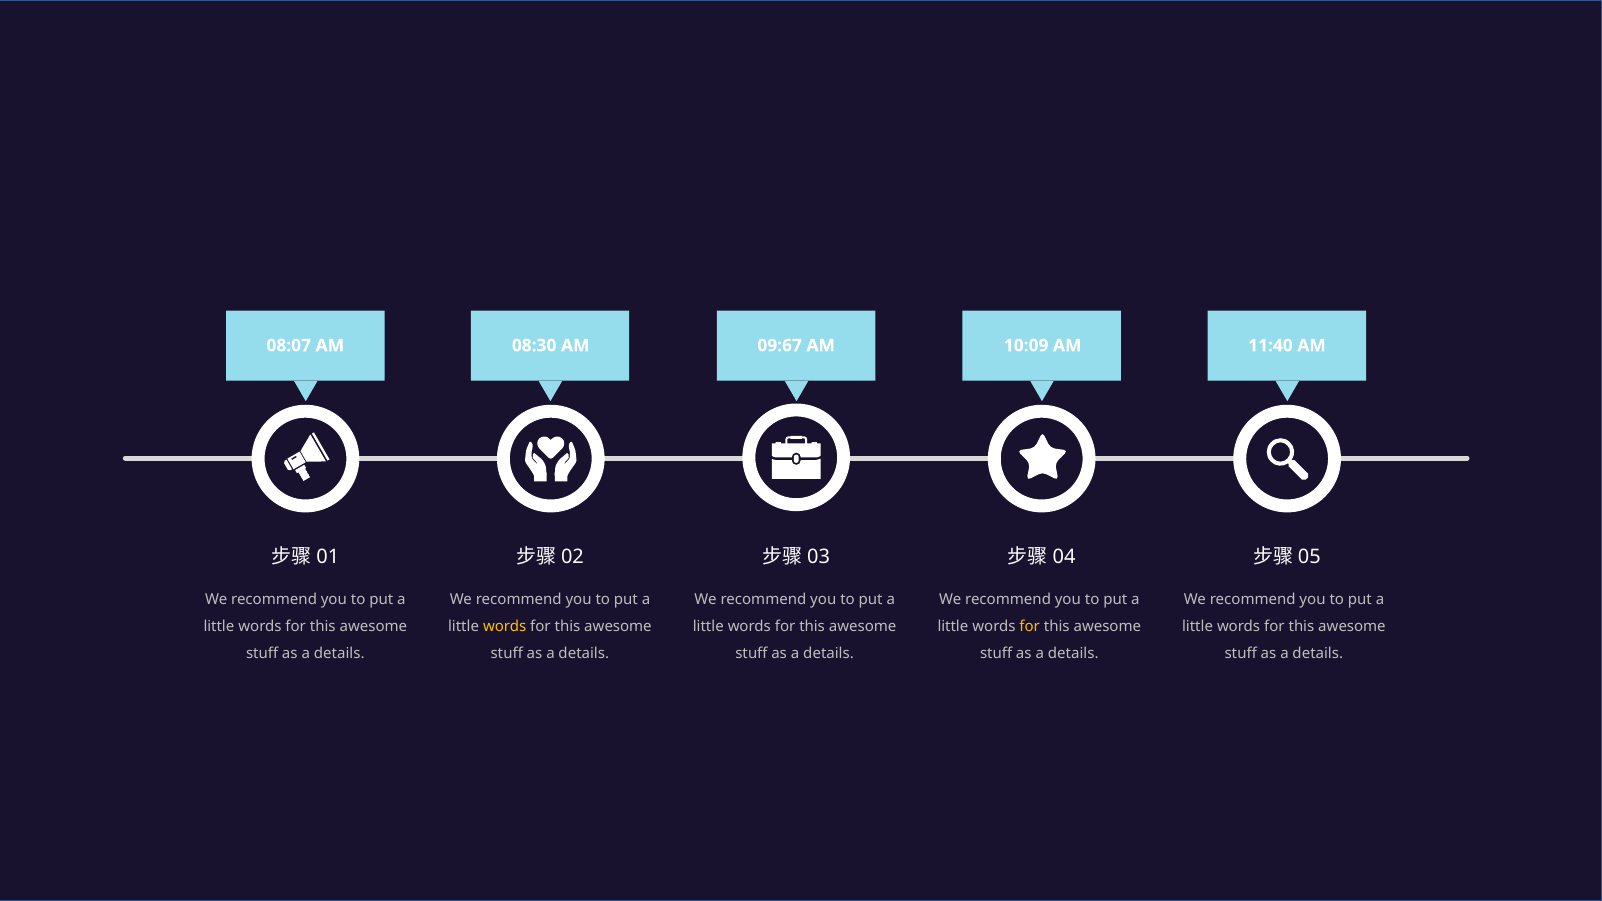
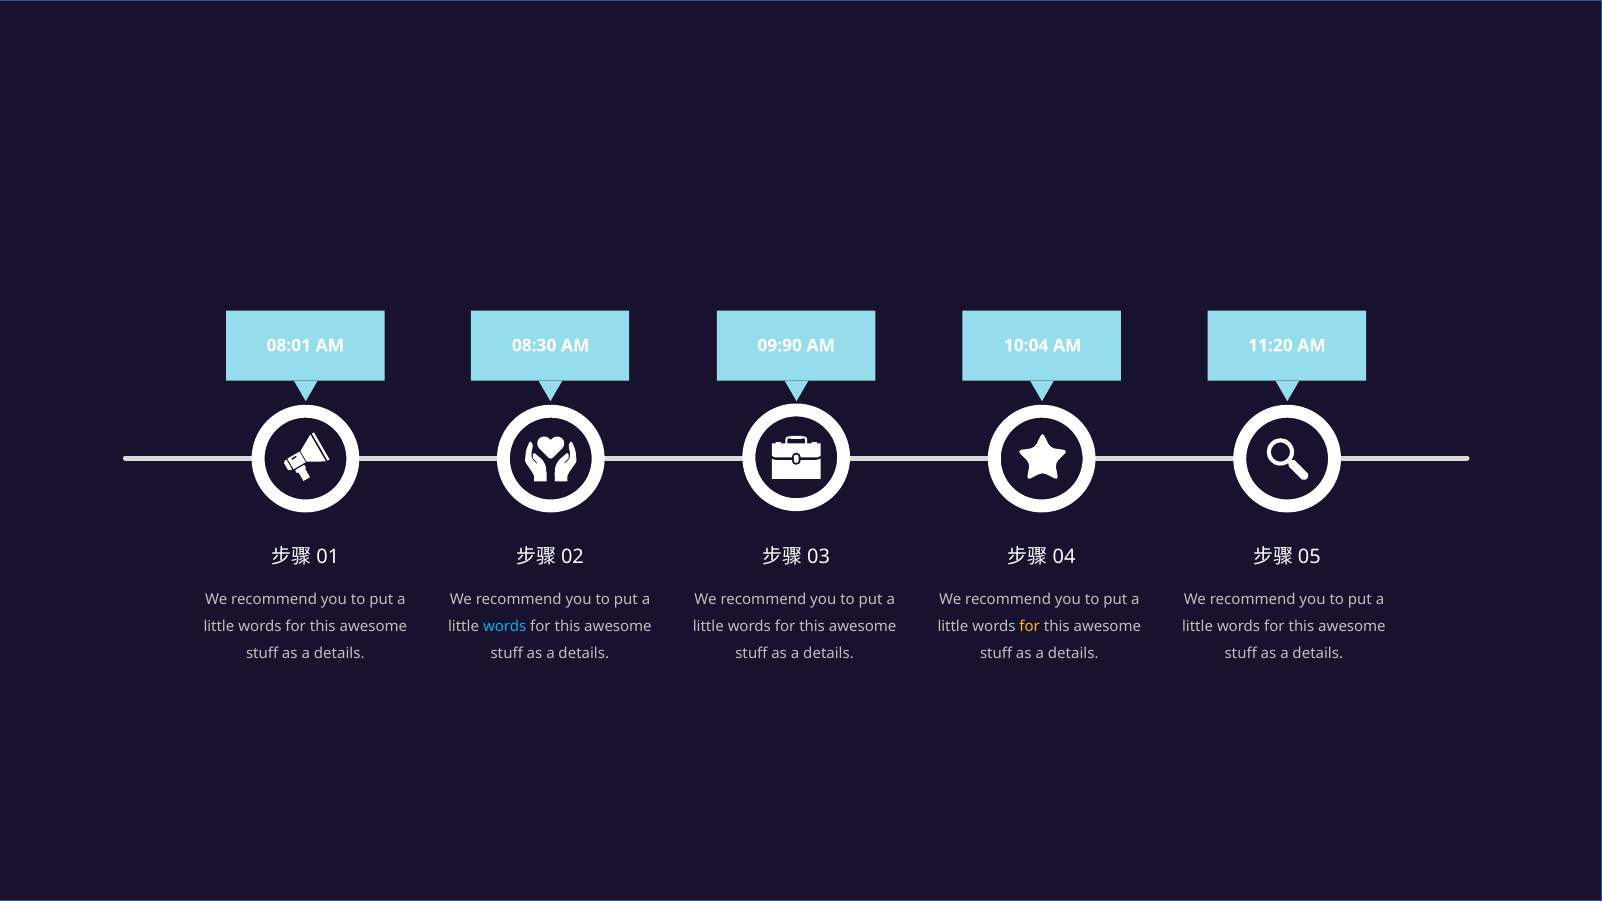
08:07: 08:07 -> 08:01
09:67: 09:67 -> 09:90
10:09: 10:09 -> 10:04
11:40: 11:40 -> 11:20
words at (505, 627) colour: yellow -> light blue
